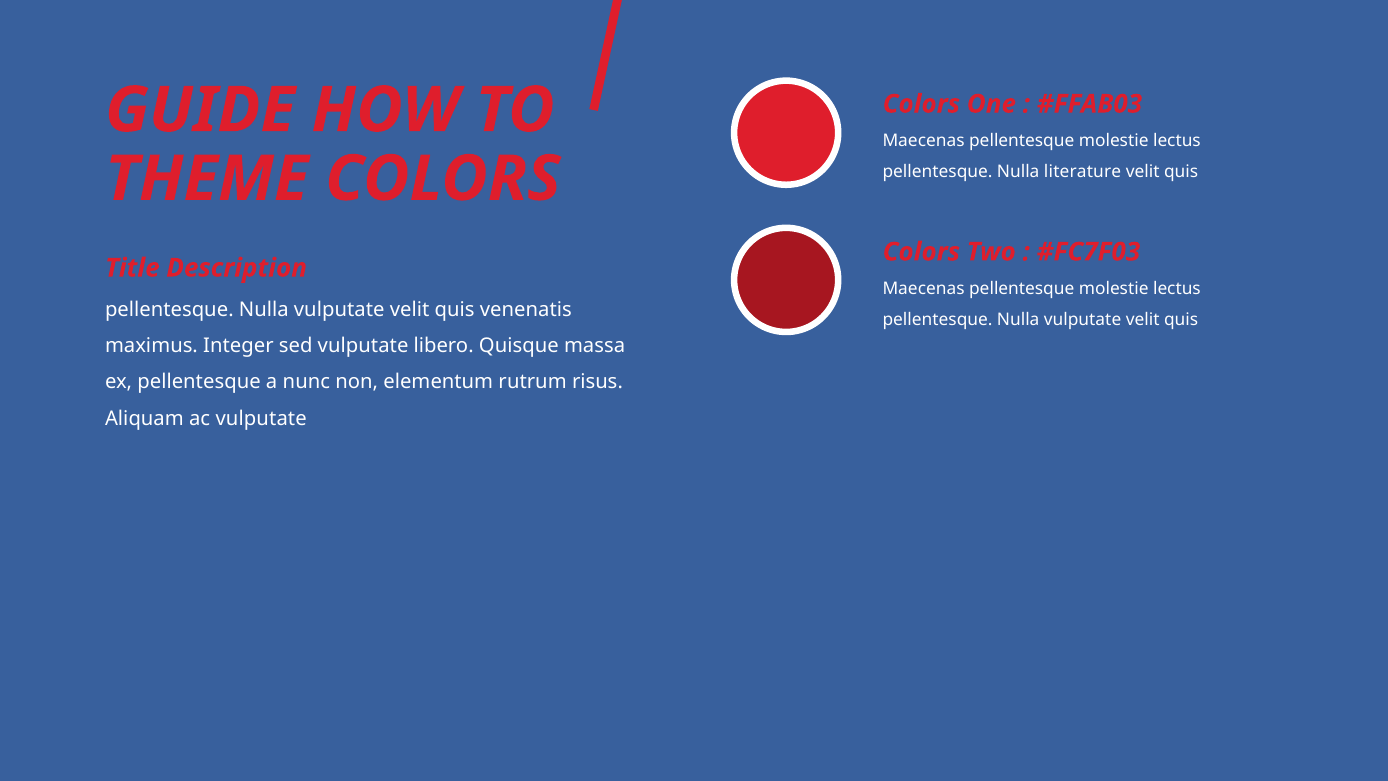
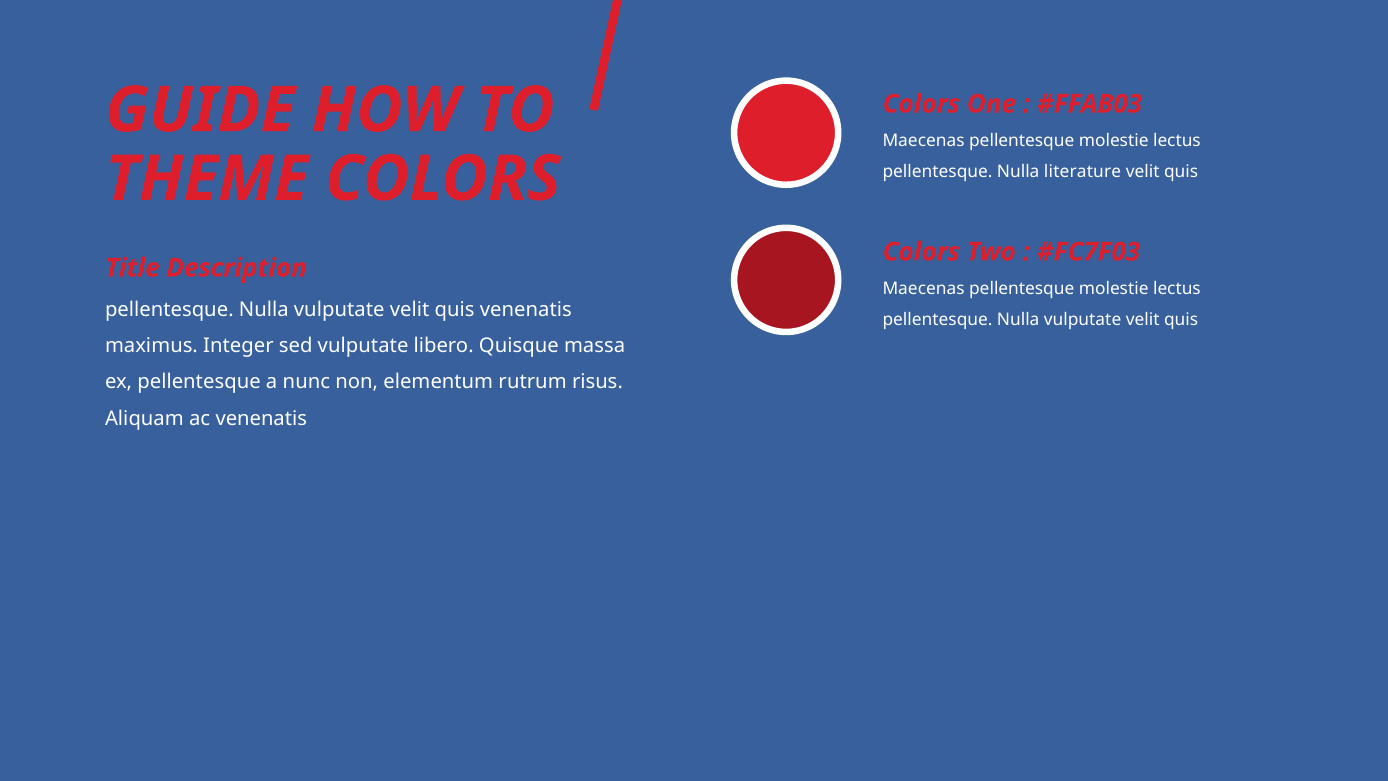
ac vulputate: vulputate -> venenatis
